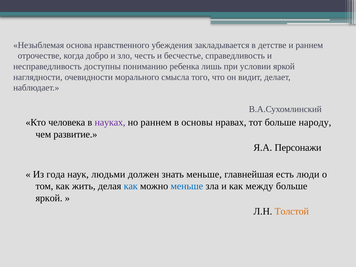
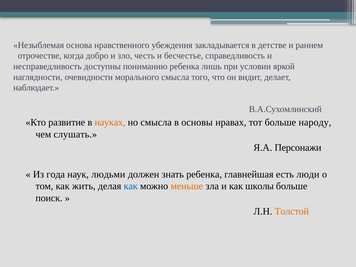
человека: человека -> развитие
науках colour: purple -> orange
но раннем: раннем -> смысла
развитие: развитие -> слушать
знать меньше: меньше -> ребенка
меньше at (187, 186) colour: blue -> orange
между: между -> школы
яркой at (49, 198): яркой -> поиск
